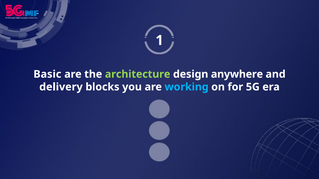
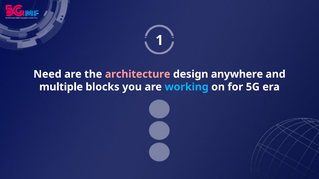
Basic: Basic -> Need
architecture colour: light green -> pink
delivery: delivery -> multiple
